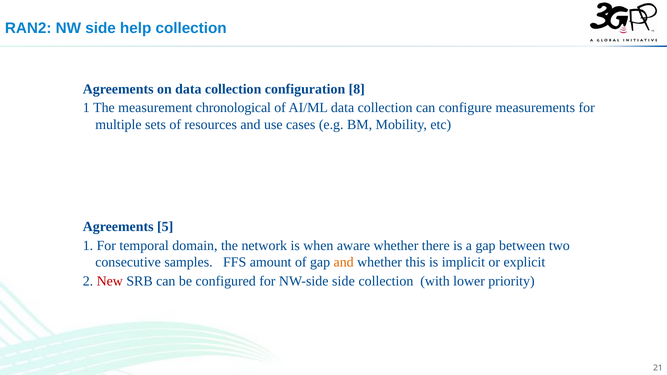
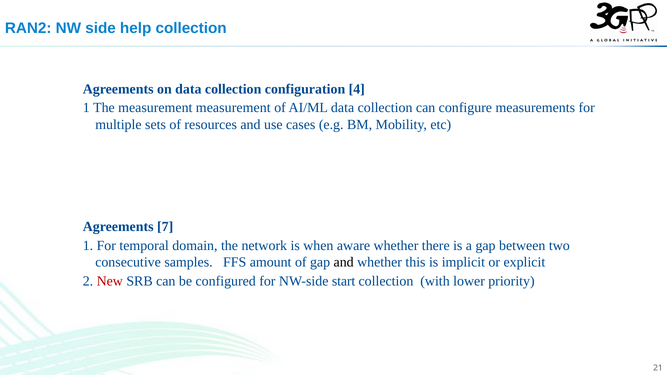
8: 8 -> 4
measurement chronological: chronological -> measurement
5: 5 -> 7
and at (344, 262) colour: orange -> black
NW-side side: side -> start
